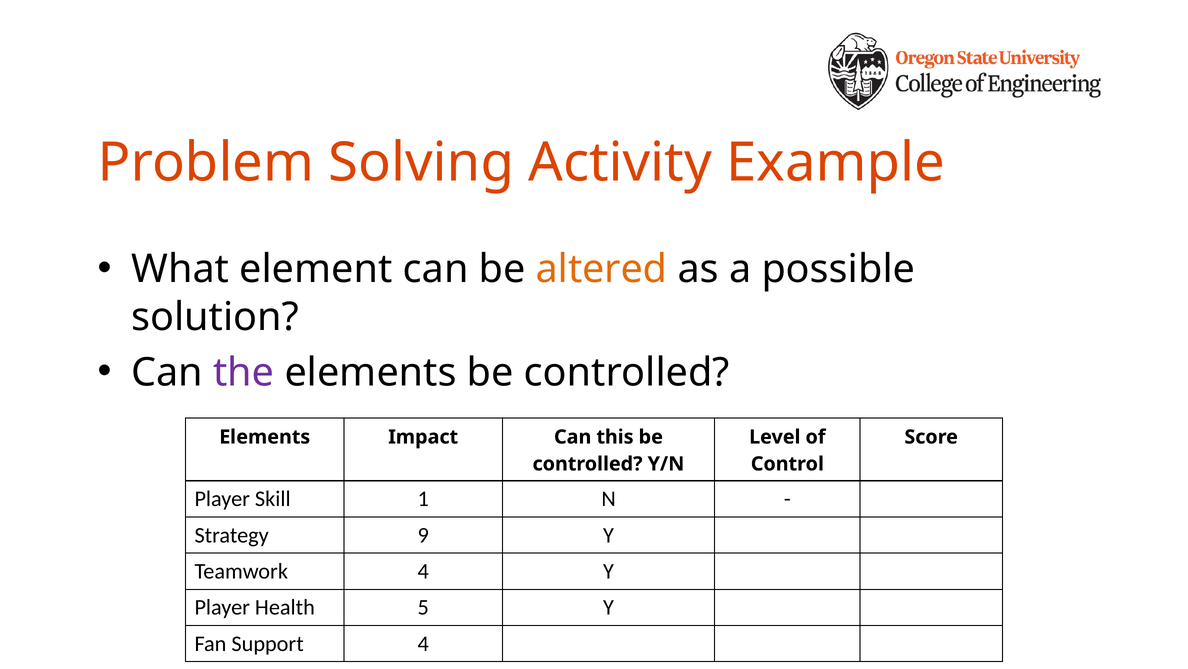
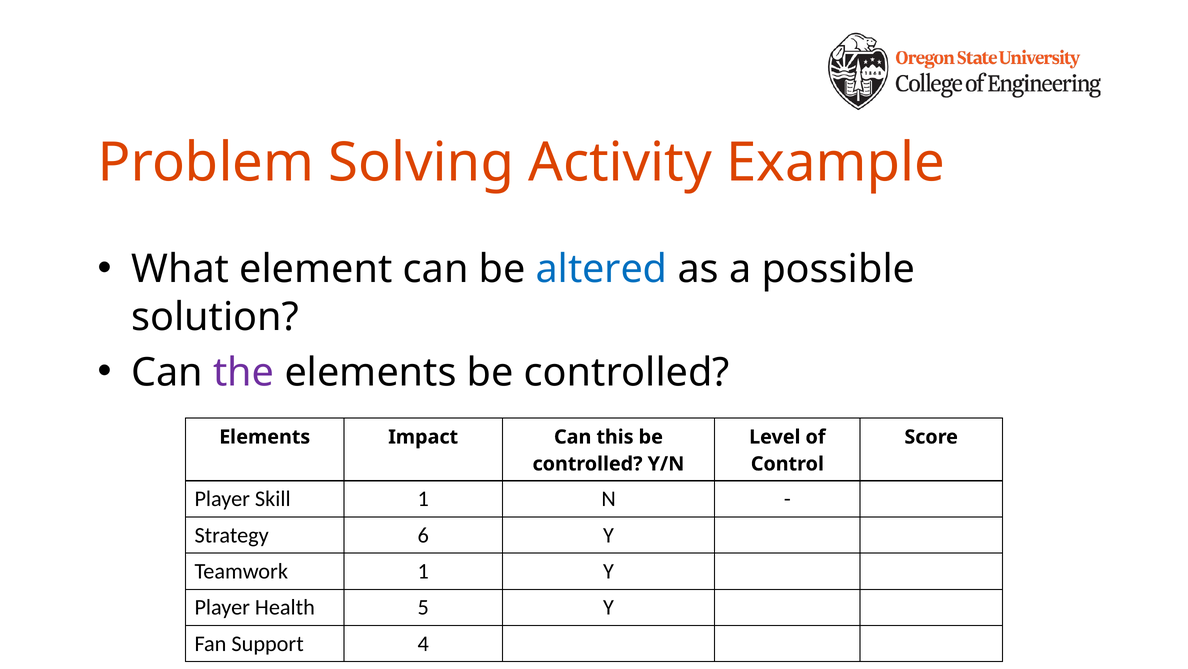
altered colour: orange -> blue
9: 9 -> 6
Teamwork 4: 4 -> 1
